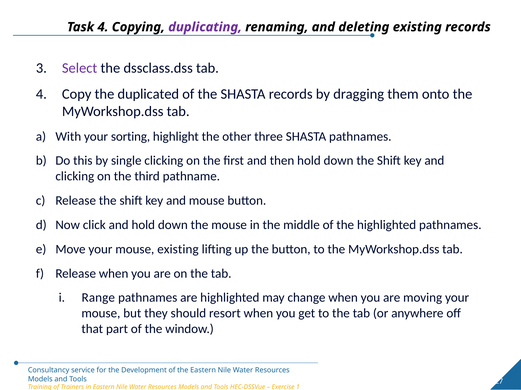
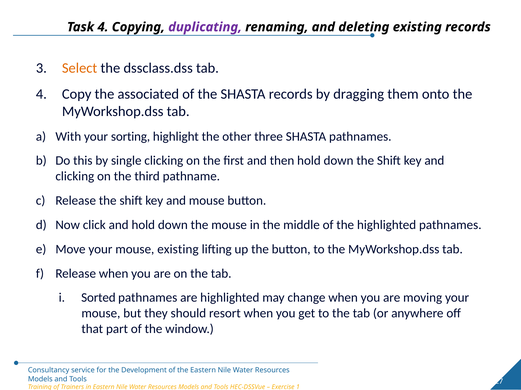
Select colour: purple -> orange
duplicated: duplicated -> associated
Range: Range -> Sorted
